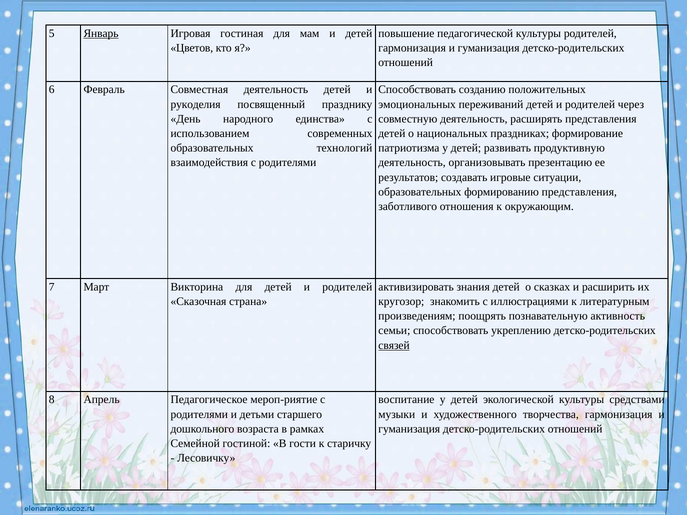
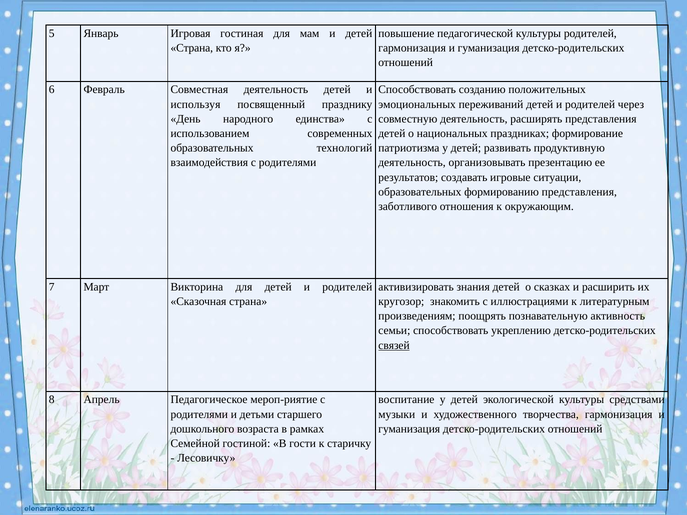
Январь underline: present -> none
Цветов at (192, 48): Цветов -> Страна
рукоделия: рукоделия -> используя
